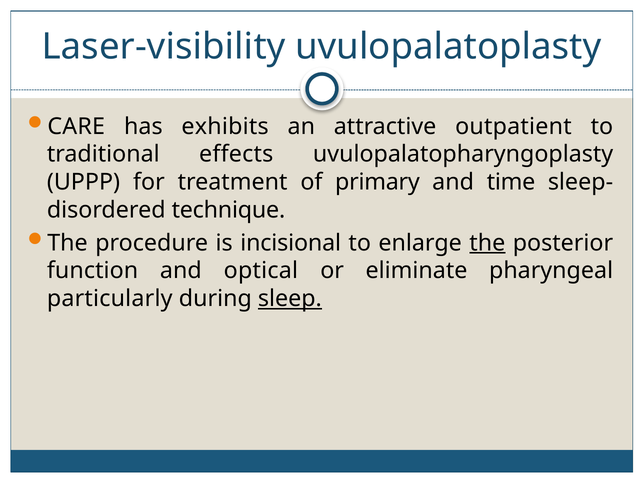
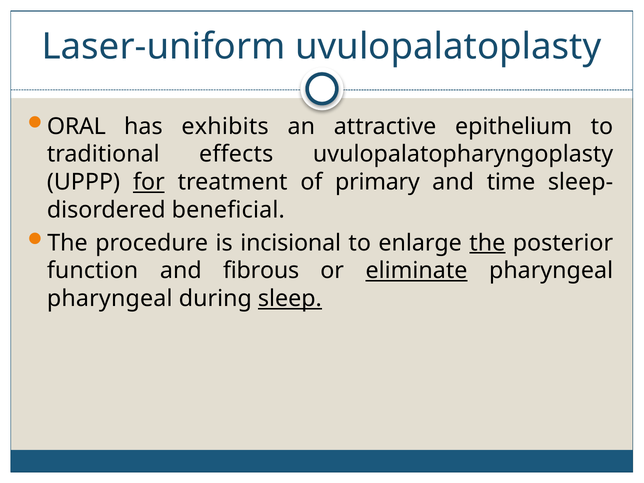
Laser-visibility: Laser-visibility -> Laser-uniform
CARE: CARE -> ORAL
outpatient: outpatient -> epithelium
for underline: none -> present
technique: technique -> beneficial
optical: optical -> fibrous
eliminate underline: none -> present
particularly at (110, 299): particularly -> pharyngeal
